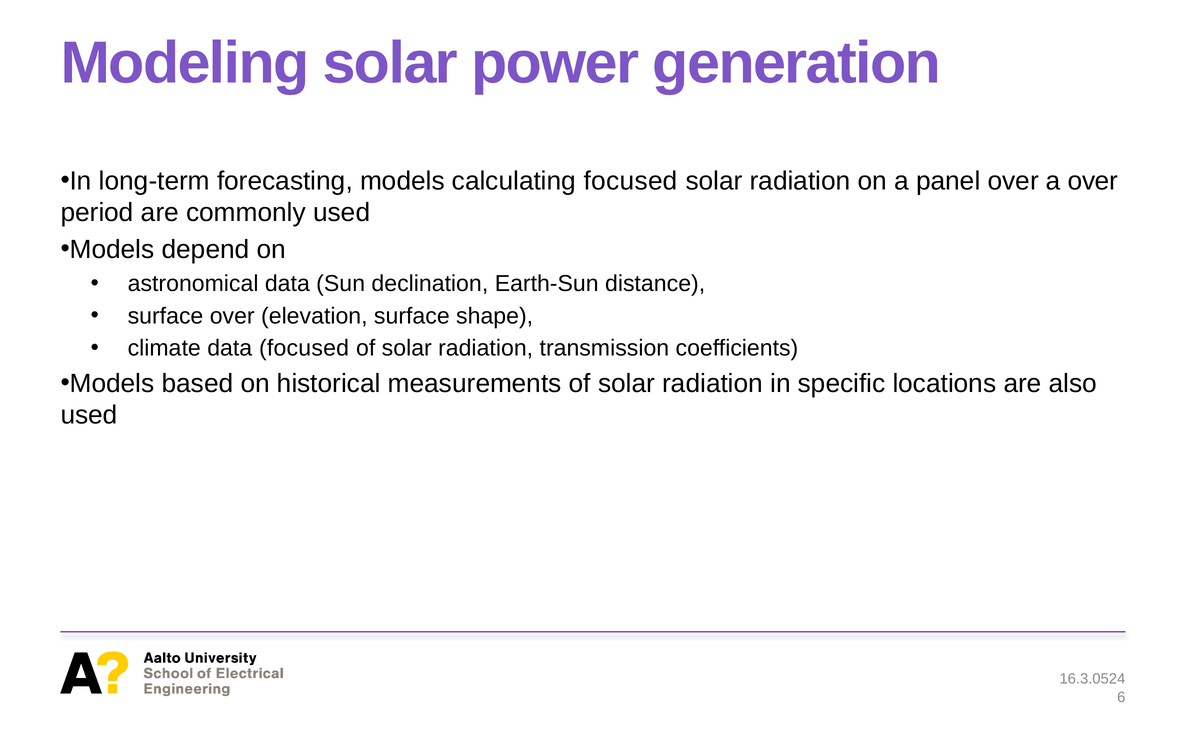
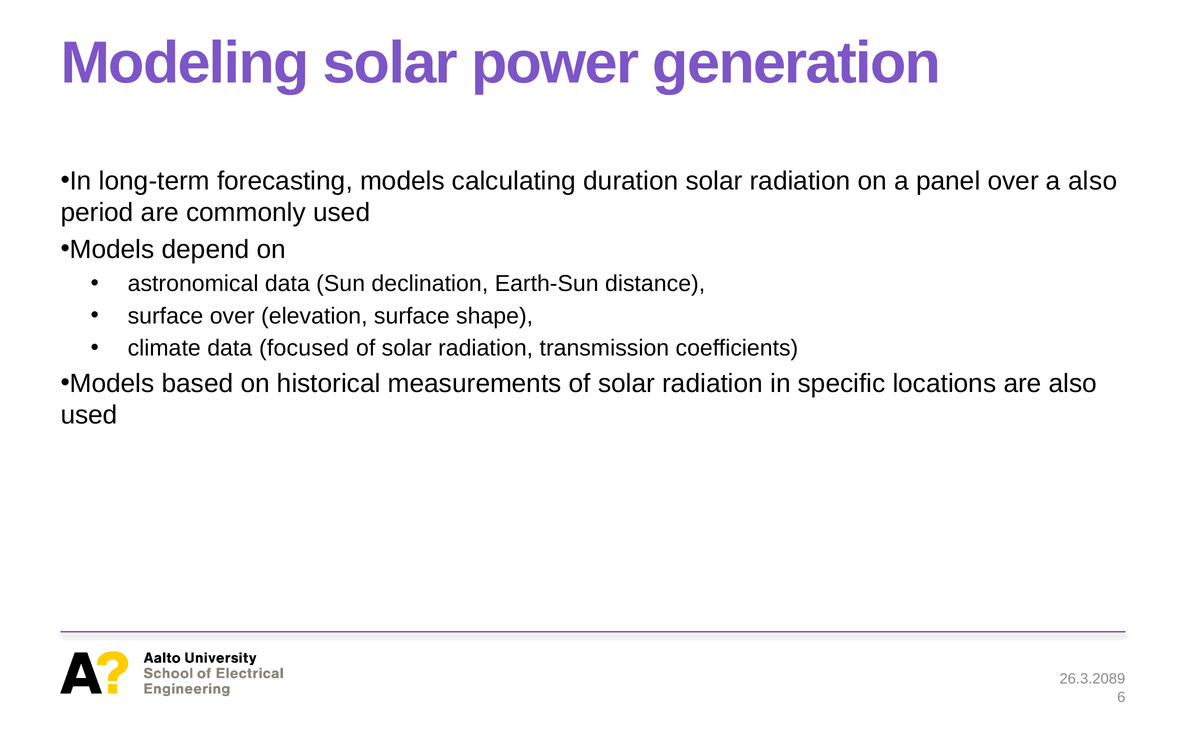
calculating focused: focused -> duration
a over: over -> also
16.3.0524: 16.3.0524 -> 26.3.2089
